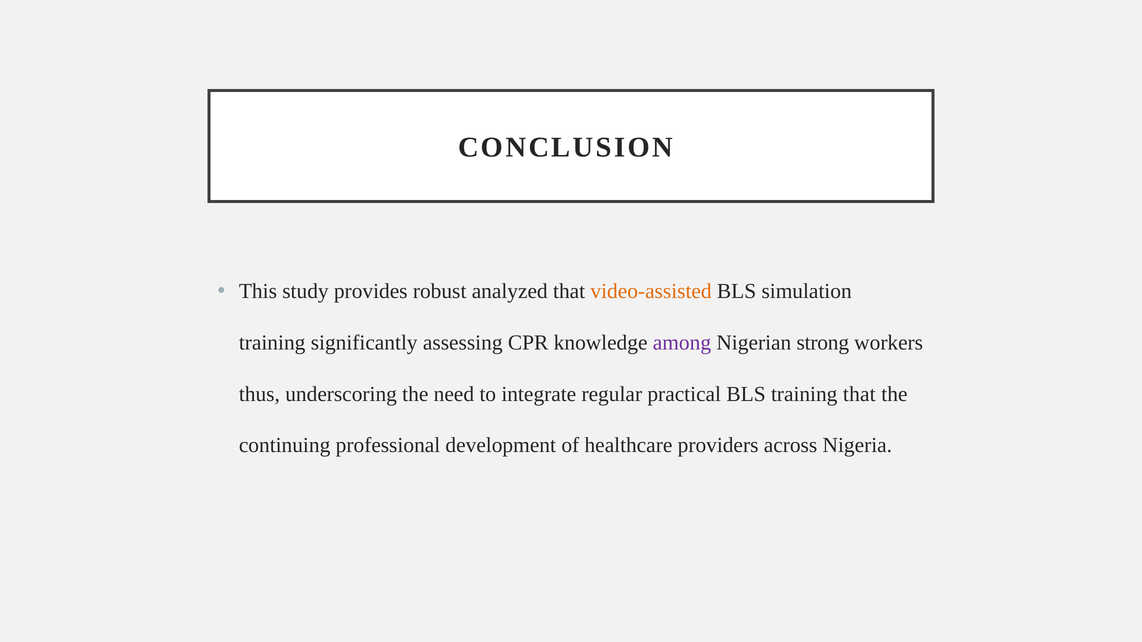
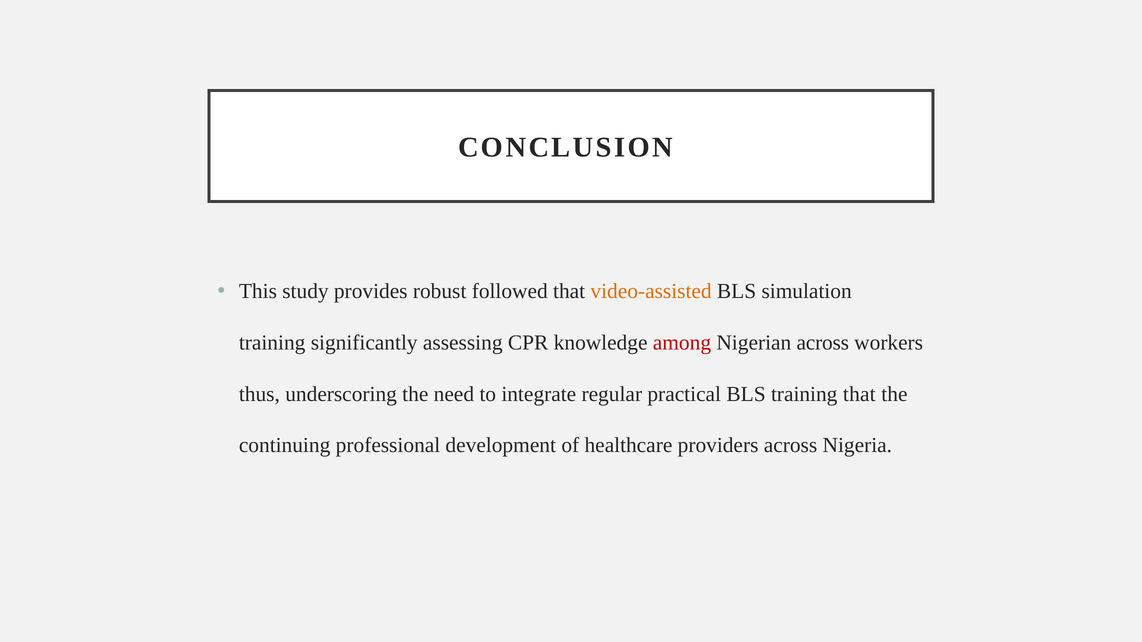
analyzed: analyzed -> followed
among colour: purple -> red
Nigerian strong: strong -> across
